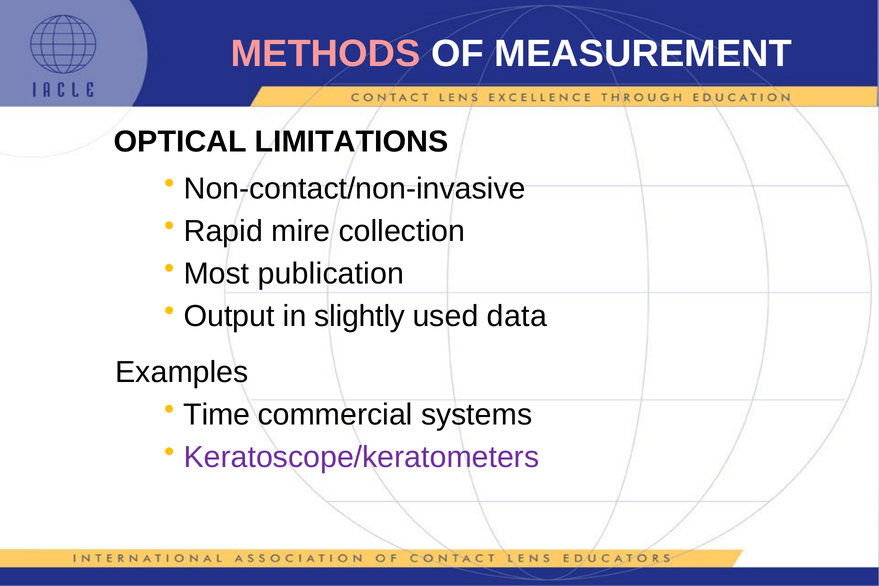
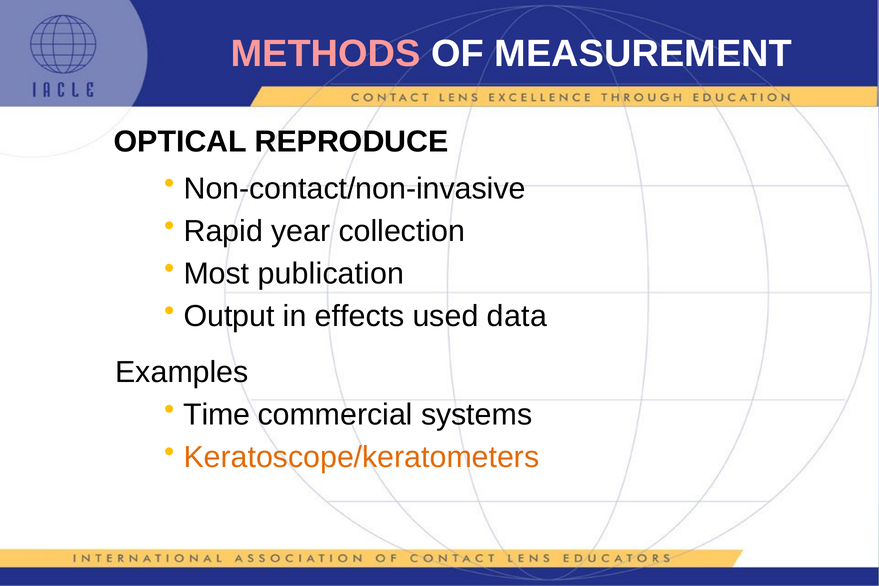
LIMITATIONS: LIMITATIONS -> REPRODUCE
mire: mire -> year
slightly: slightly -> effects
Keratoscope/keratometers colour: purple -> orange
